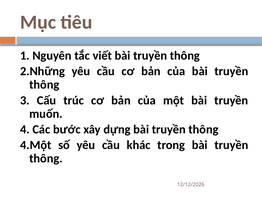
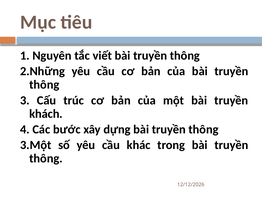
muốn: muốn -> khách
4.Một: 4.Một -> 3.Một
